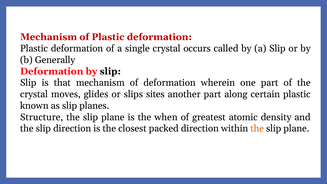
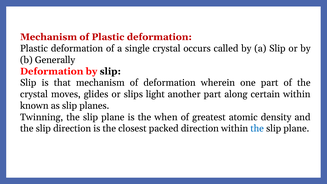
sites: sites -> light
certain plastic: plastic -> within
Structure: Structure -> Twinning
the at (257, 129) colour: orange -> blue
